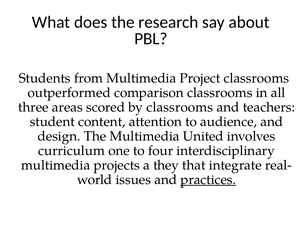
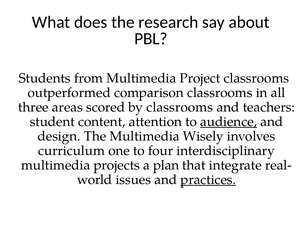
audience underline: none -> present
United: United -> Wisely
they: they -> plan
